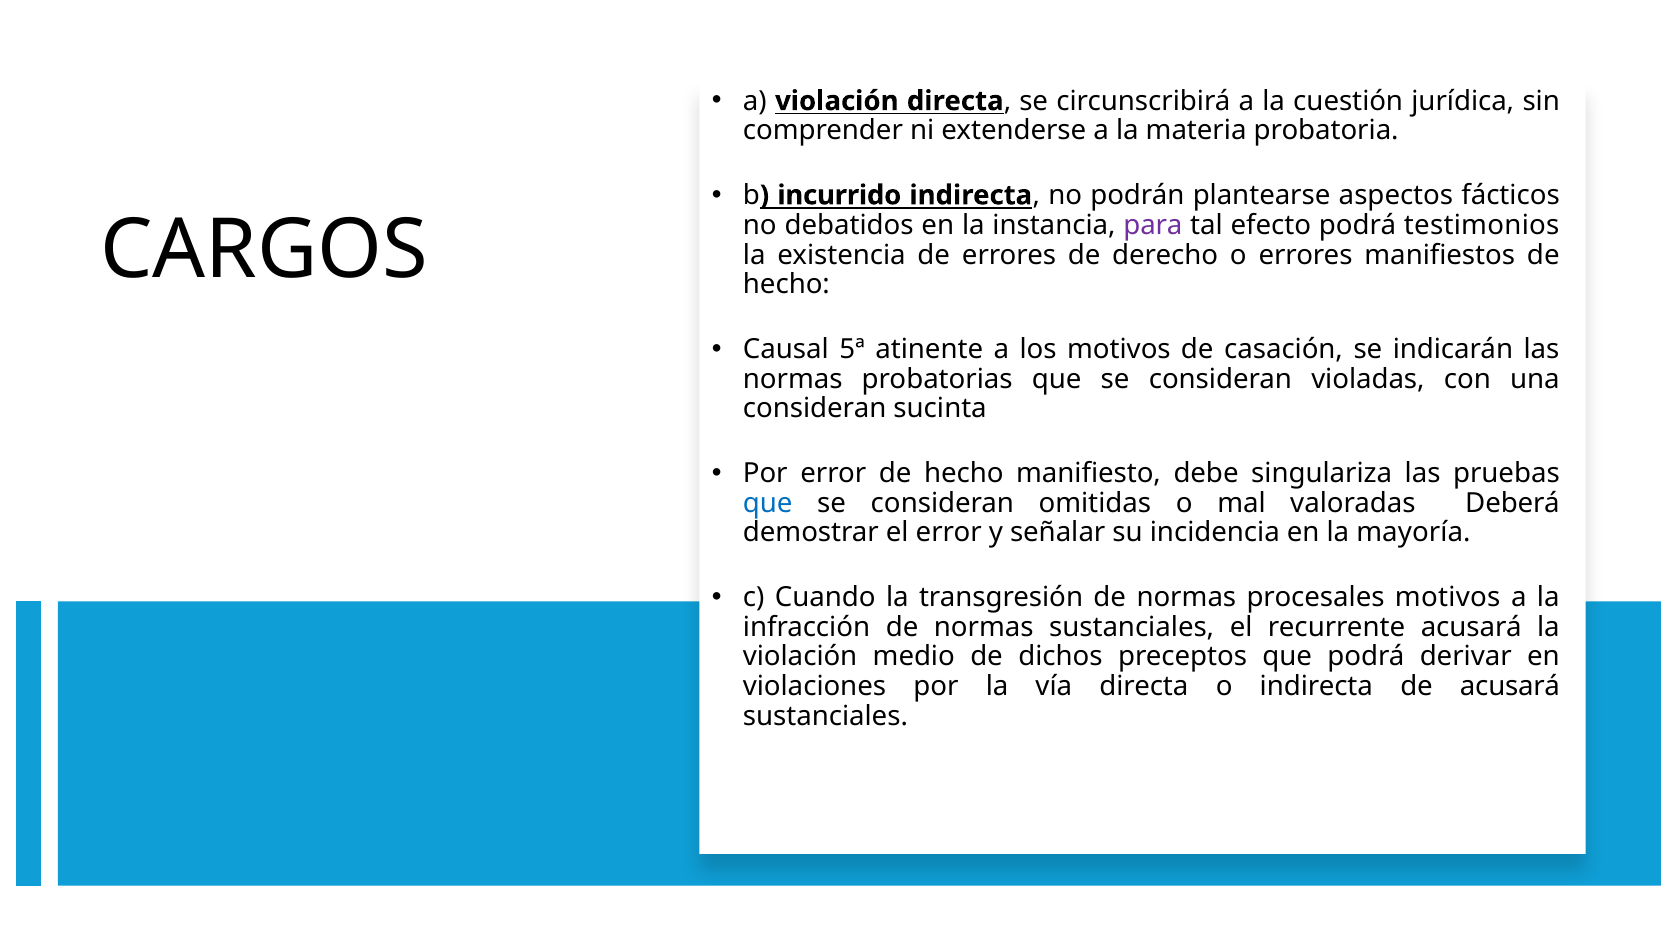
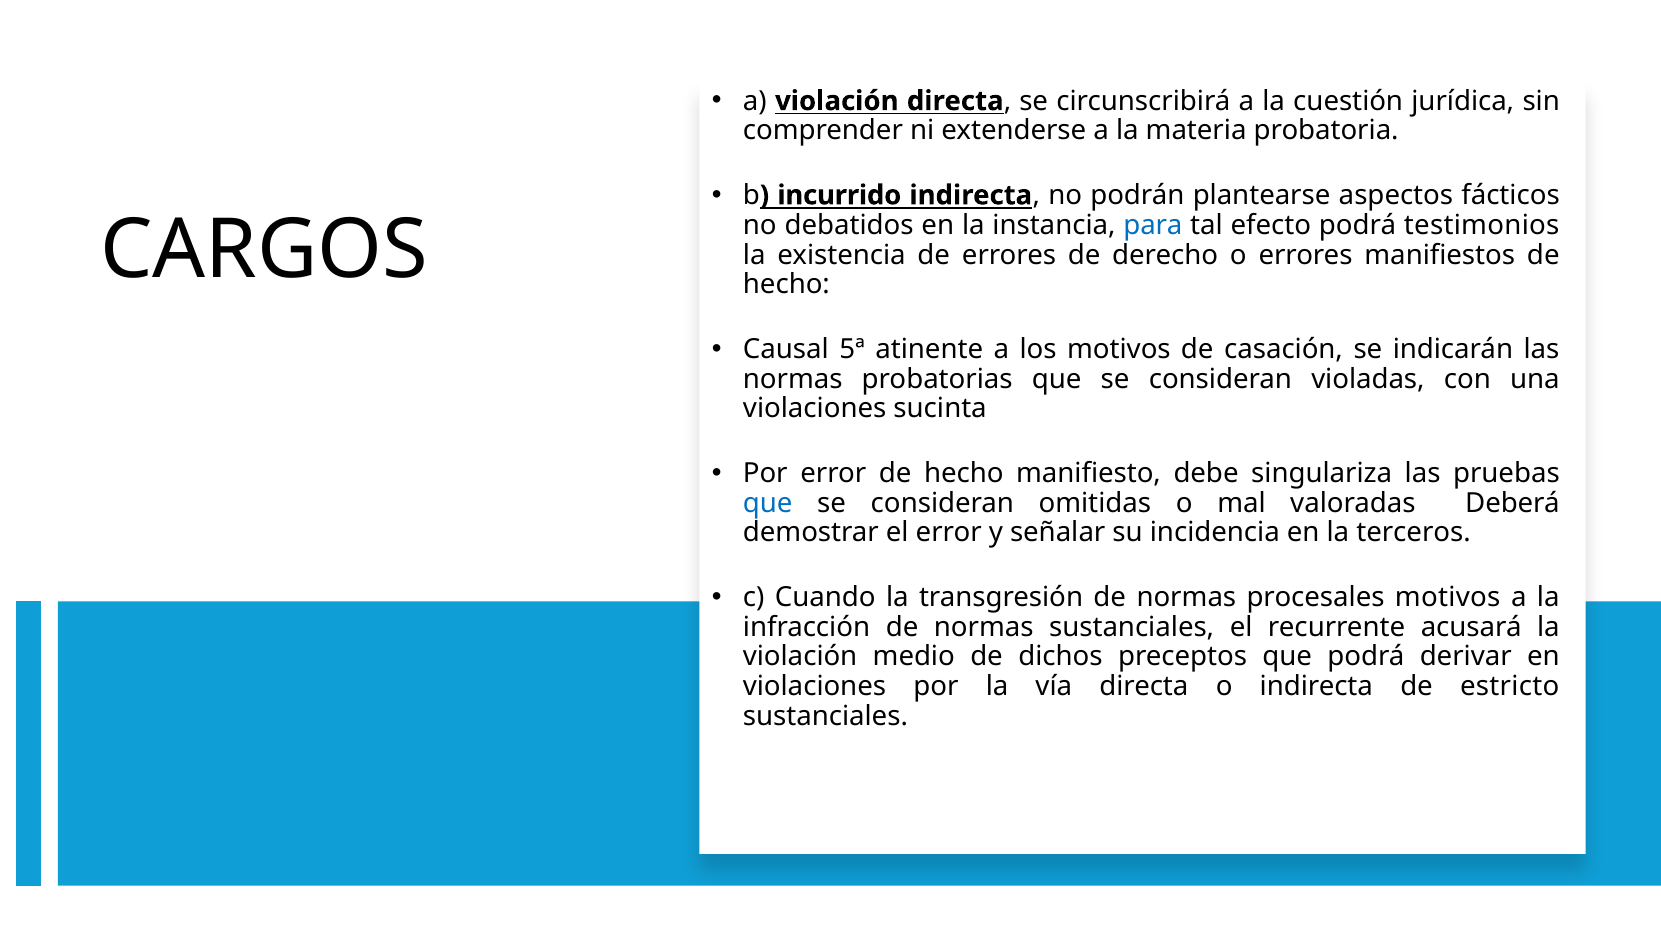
para colour: purple -> blue
consideran at (815, 409): consideran -> violaciones
mayoría: mayoría -> terceros
de acusará: acusará -> estricto
